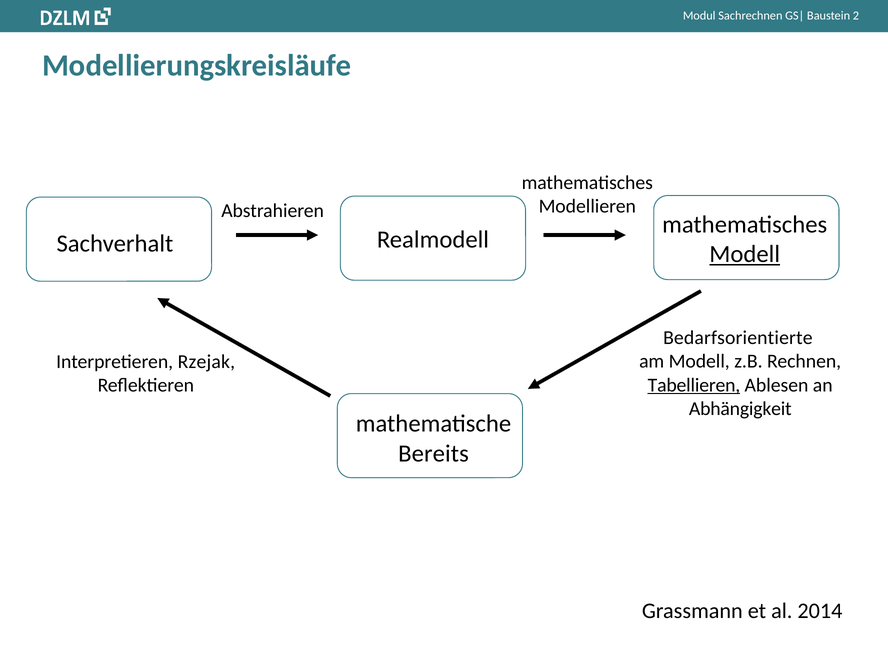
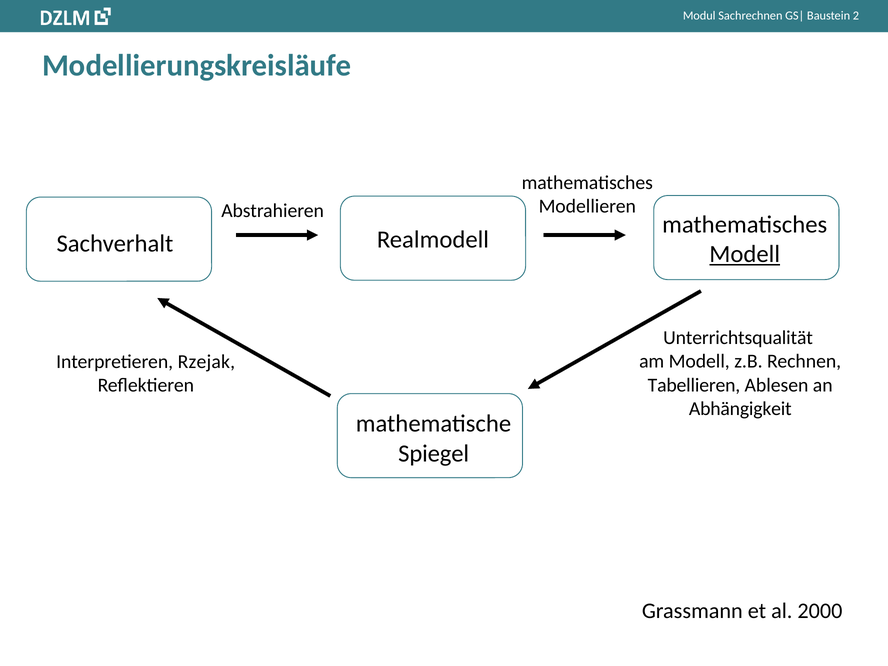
Bedarfsorientierte: Bedarfsorientierte -> Unterrichtsqualität
Tabellieren underline: present -> none
Bereits: Bereits -> Spiegel
2014: 2014 -> 2000
